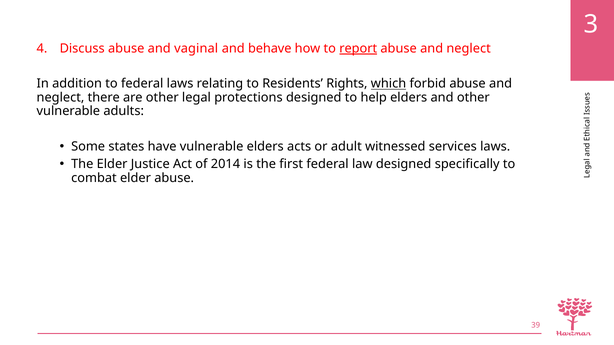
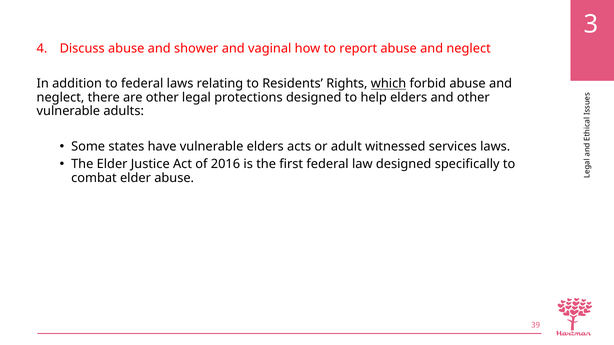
vaginal: vaginal -> shower
behave: behave -> vaginal
report underline: present -> none
2014: 2014 -> 2016
